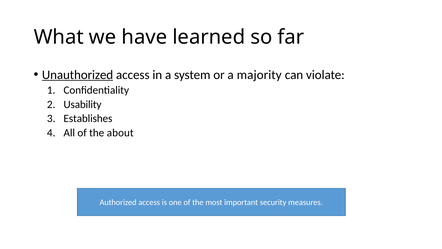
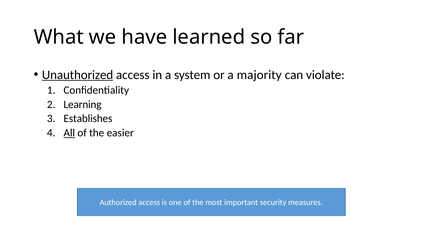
Usability: Usability -> Learning
All underline: none -> present
about: about -> easier
